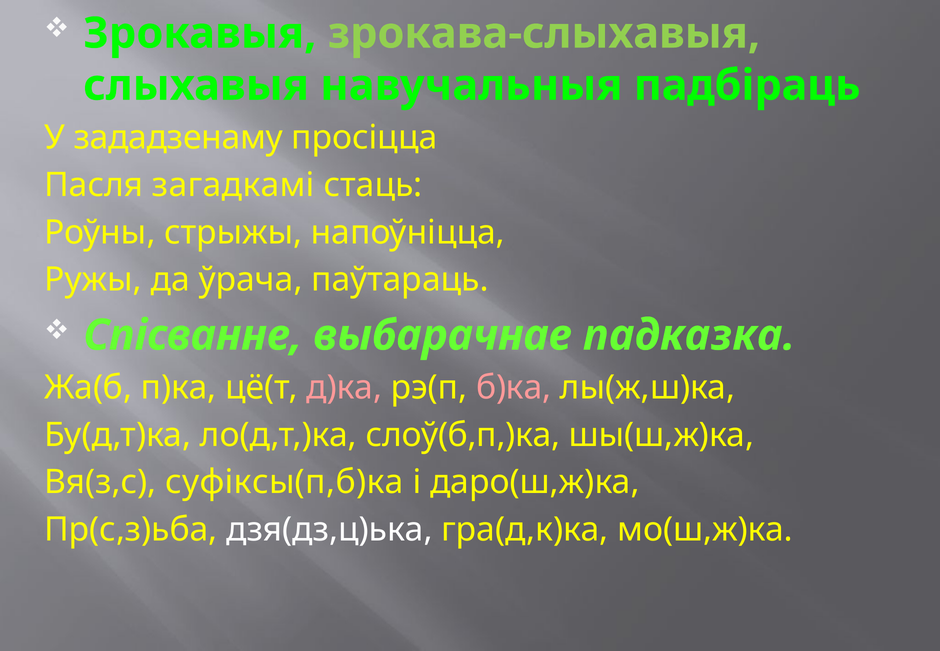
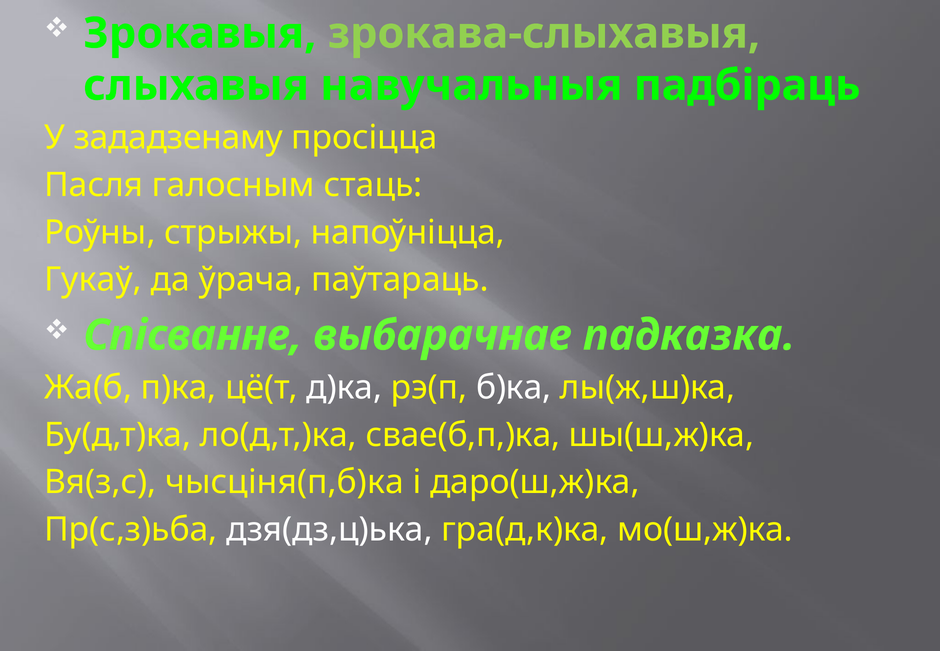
загадкамі: загадкамі -> галосным
Ружы: Ружы -> Гукаў
д)ка colour: pink -> white
б)ка colour: pink -> white
слоў(б,п,)ка: слоў(б,п,)ка -> свае(б,п,)ка
суфіксы(п,б)ка: суфіксы(п,б)ка -> чысціня(п,б)ка
